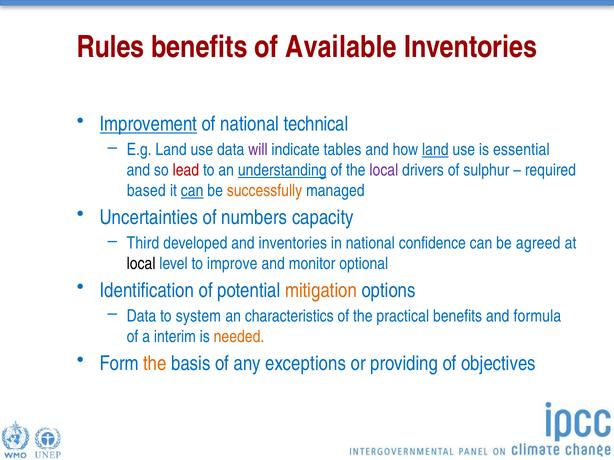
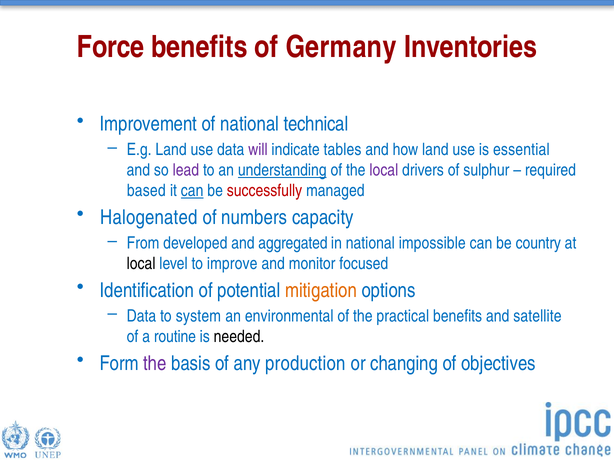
Rules: Rules -> Force
Available: Available -> Germany
Improvement underline: present -> none
land at (435, 150) underline: present -> none
lead colour: red -> purple
successfully colour: orange -> red
Uncertainties: Uncertainties -> Halogenated
Third: Third -> From
and inventories: inventories -> aggregated
confidence: confidence -> impossible
agreed: agreed -> country
optional: optional -> focused
characteristics: characteristics -> environmental
formula: formula -> satellite
interim: interim -> routine
needed colour: orange -> black
the at (155, 364) colour: orange -> purple
exceptions: exceptions -> production
providing: providing -> changing
